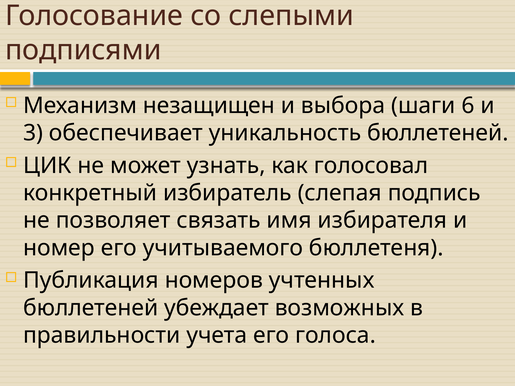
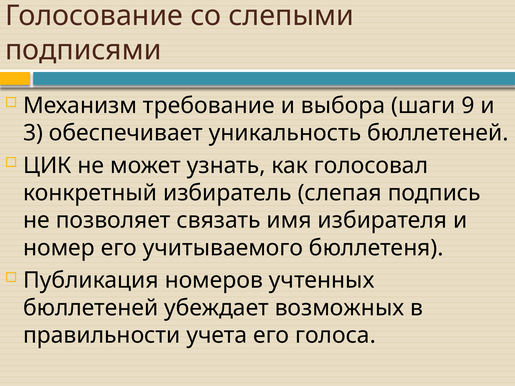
незащищен: незащищен -> требование
6: 6 -> 9
